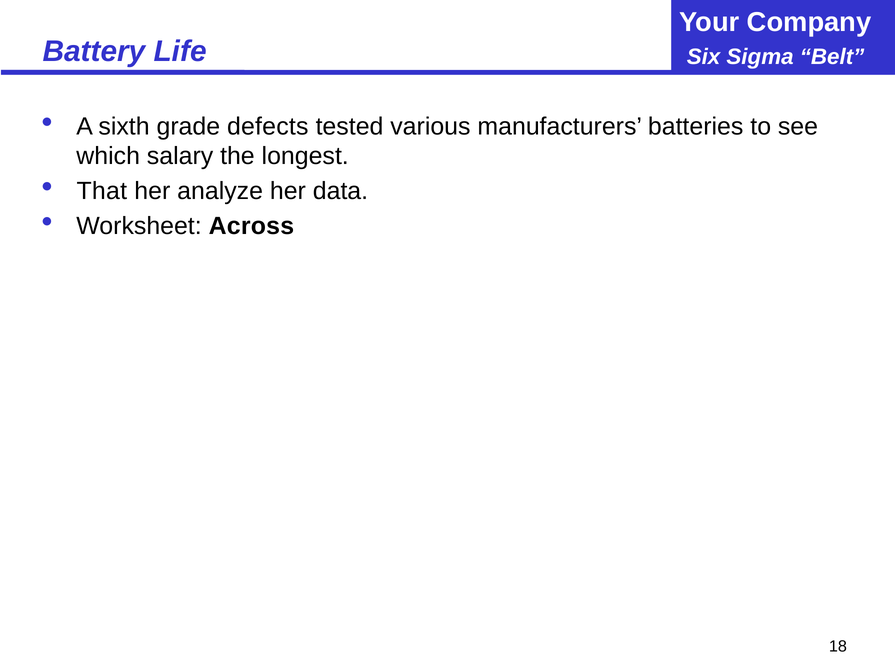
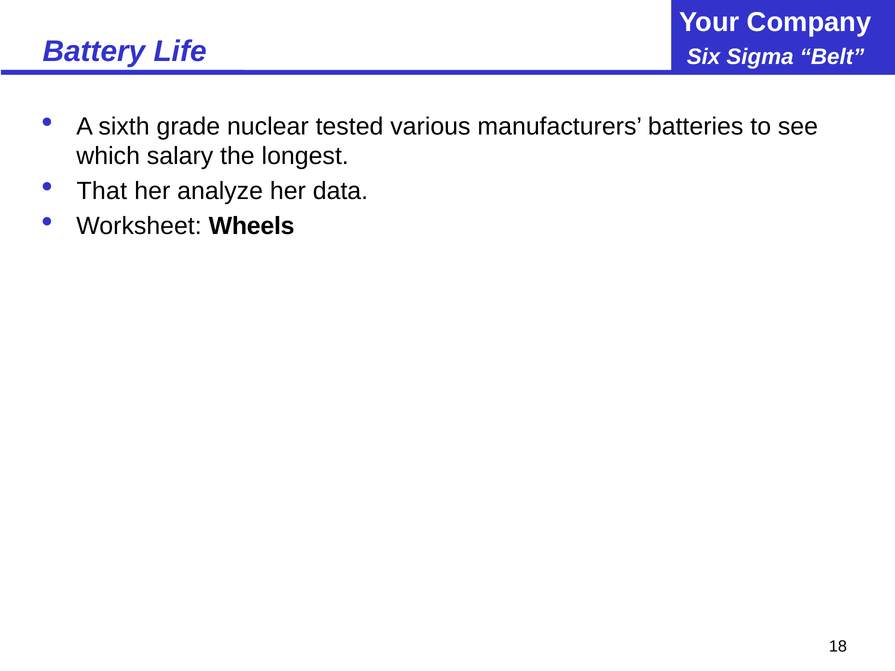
defects: defects -> nuclear
Across: Across -> Wheels
